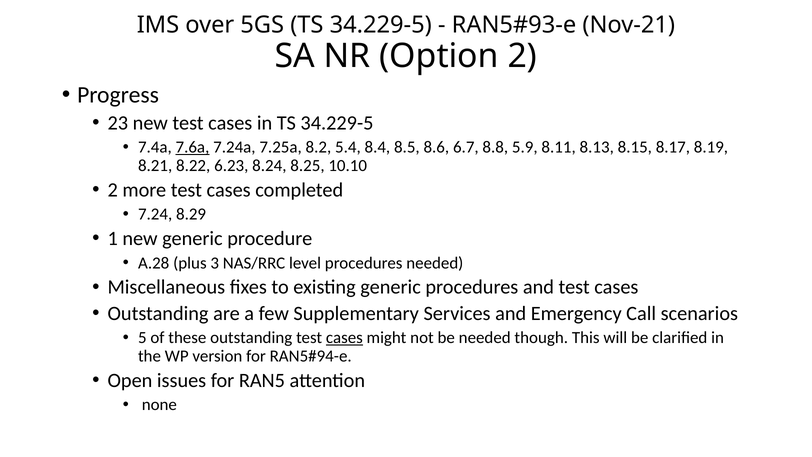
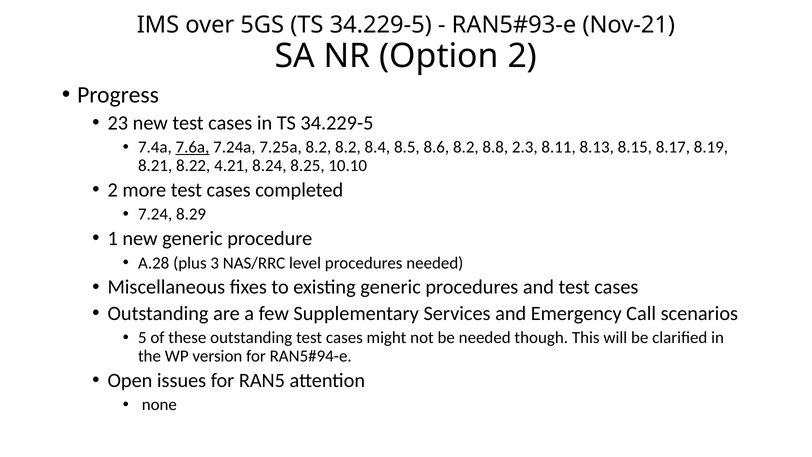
8.2 5.4: 5.4 -> 8.2
8.6 6.7: 6.7 -> 8.2
5.9: 5.9 -> 2.3
6.23: 6.23 -> 4.21
cases at (344, 338) underline: present -> none
